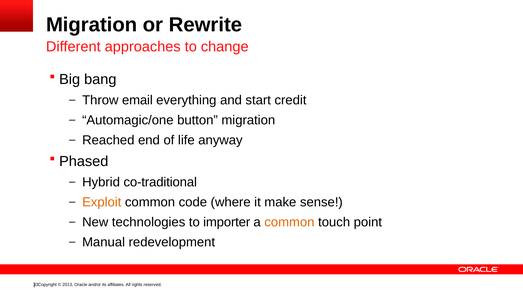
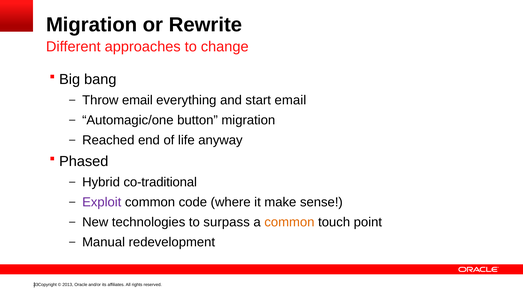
start credit: credit -> email
Exploit colour: orange -> purple
importer: importer -> surpass
